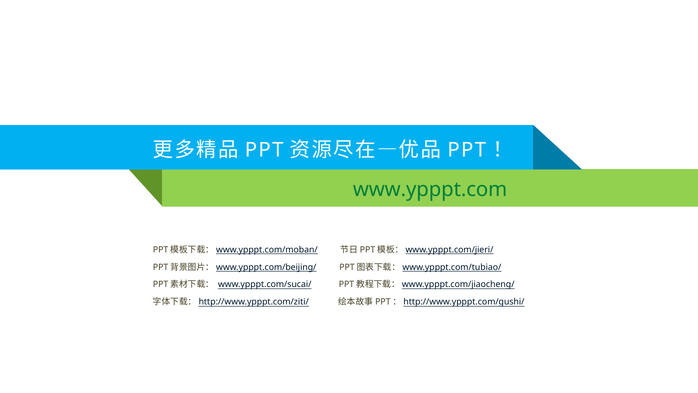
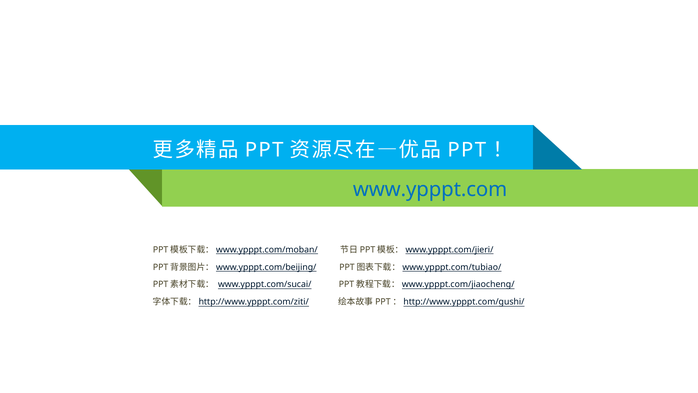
www.ypppt.com colour: green -> blue
